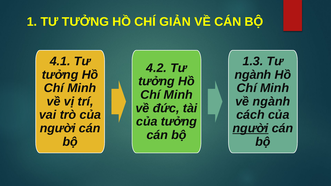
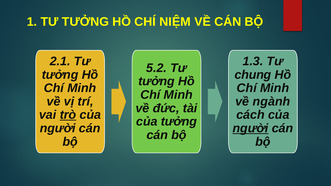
GIẢN: GIẢN -> NIỆM
4.1: 4.1 -> 2.1
4.2: 4.2 -> 5.2
ngành at (253, 75): ngành -> chung
trò underline: none -> present
